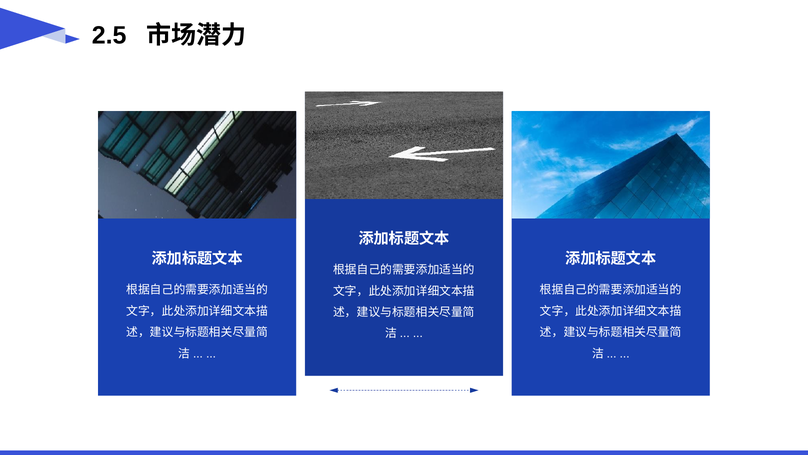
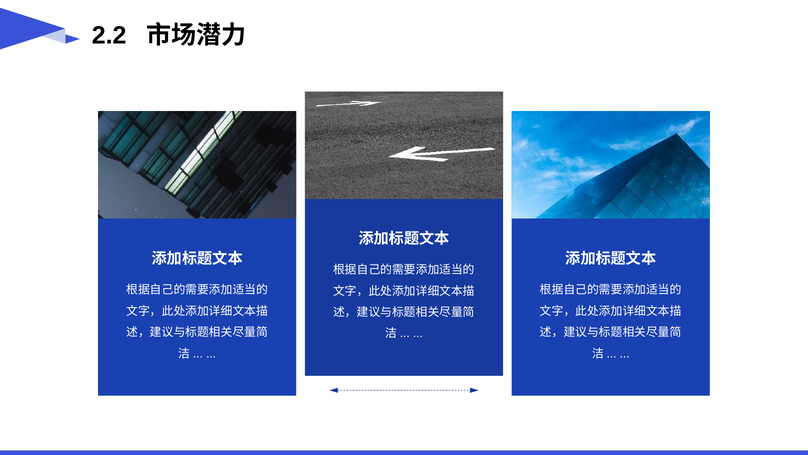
2.5: 2.5 -> 2.2
